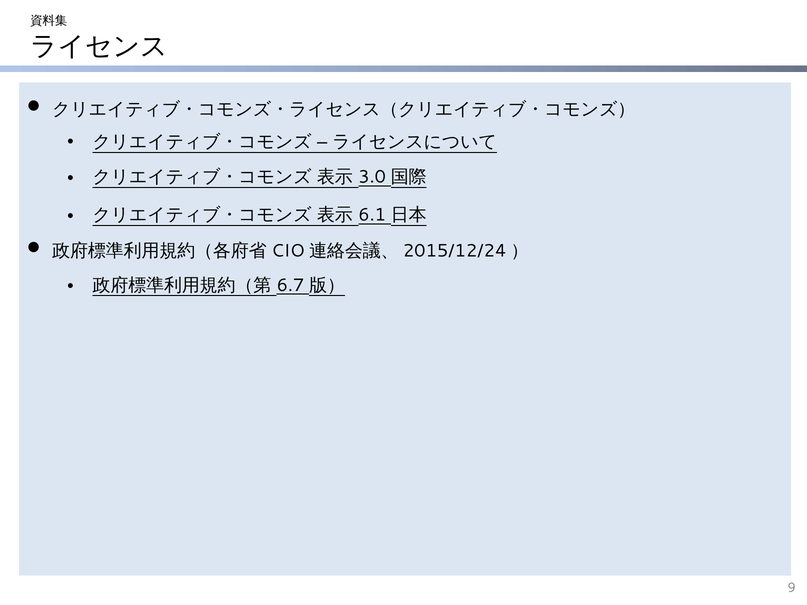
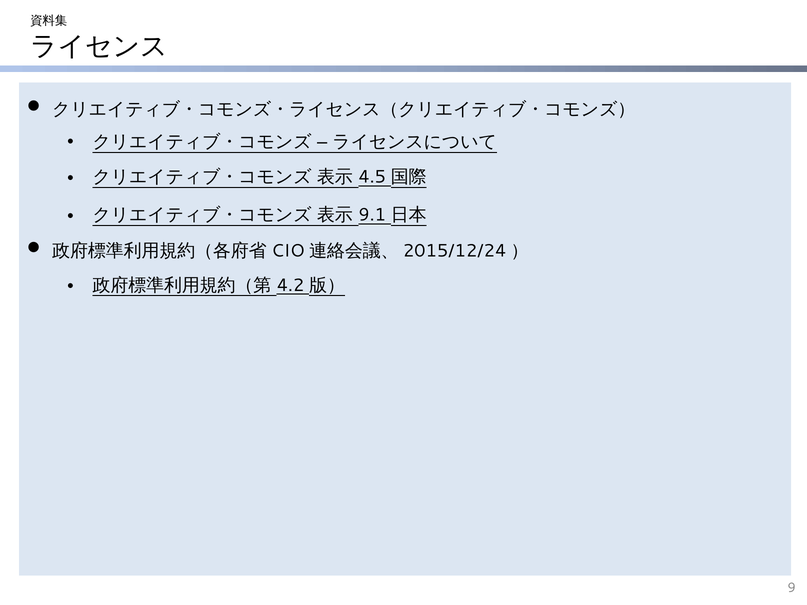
3.0: 3.0 -> 4.5
6.1: 6.1 -> 9.1
6.7: 6.7 -> 4.2
